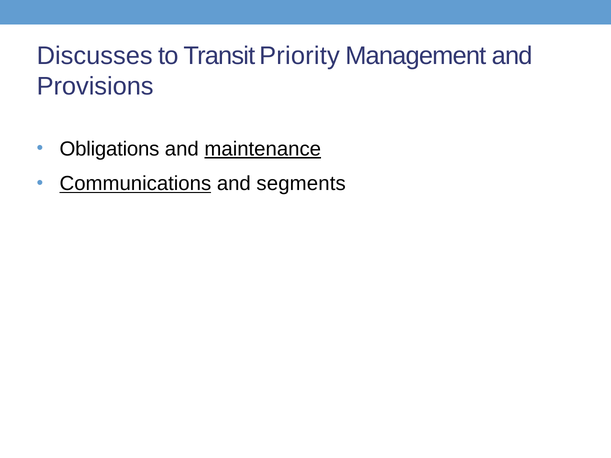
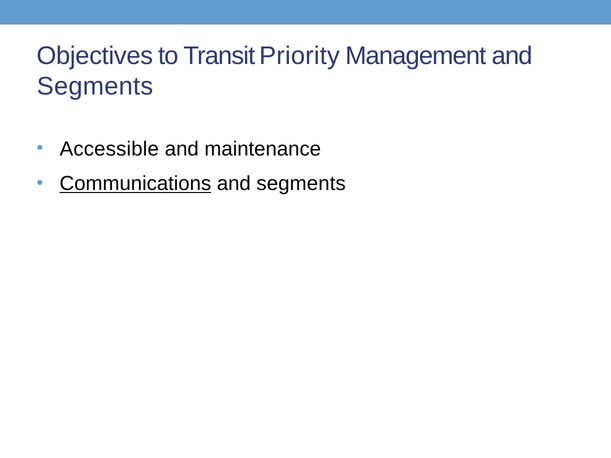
Discusses: Discusses -> Objectives
Provisions at (95, 86): Provisions -> Segments
Obligations: Obligations -> Accessible
maintenance underline: present -> none
